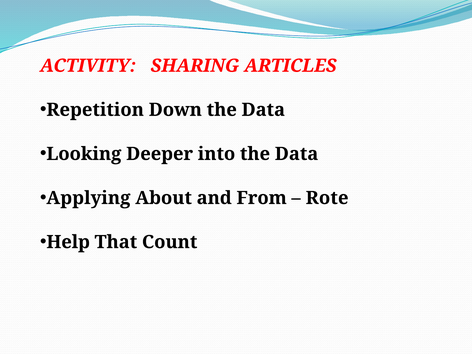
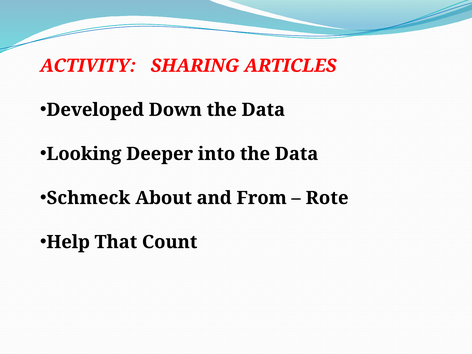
Repetition: Repetition -> Developed
Applying: Applying -> Schmeck
